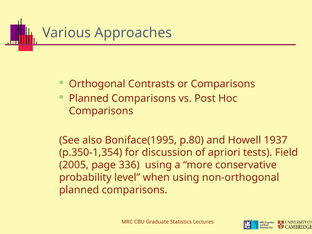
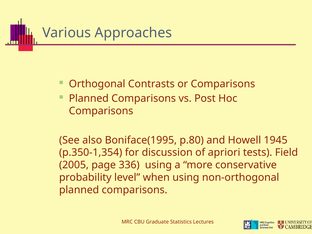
1937: 1937 -> 1945
